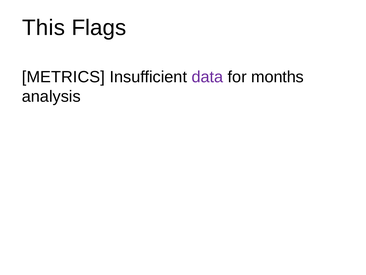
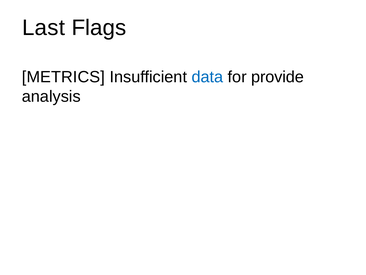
This: This -> Last
data colour: purple -> blue
months: months -> provide
